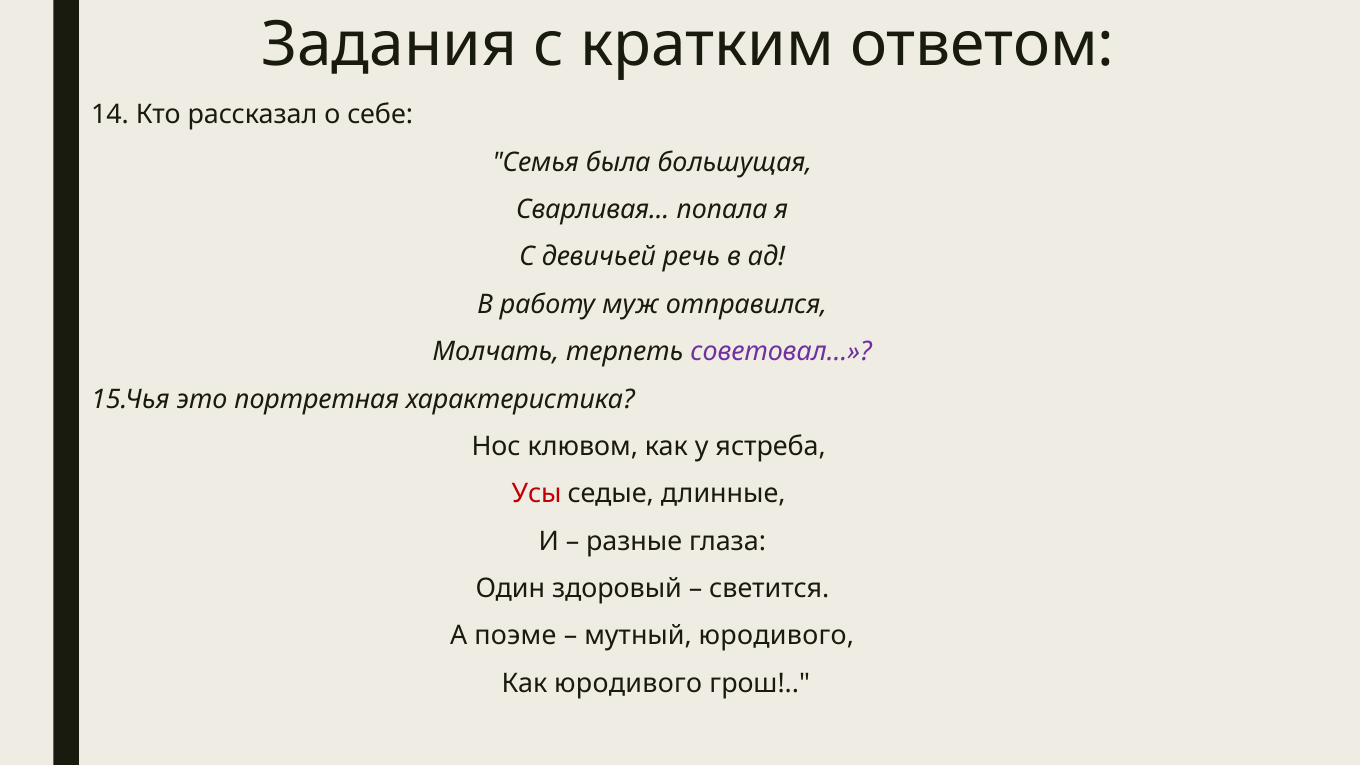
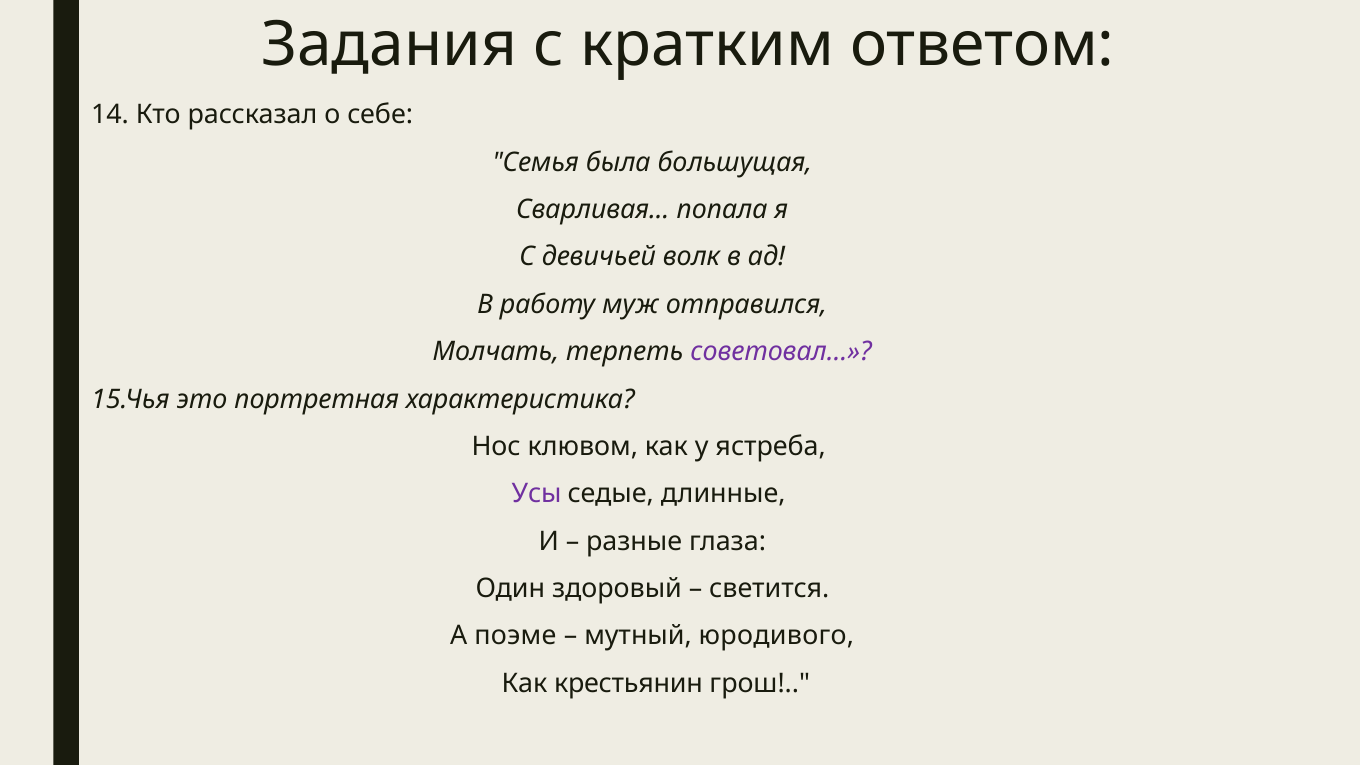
речь: речь -> волк
Усы colour: red -> purple
Как юродивого: юродивого -> крестьянин
